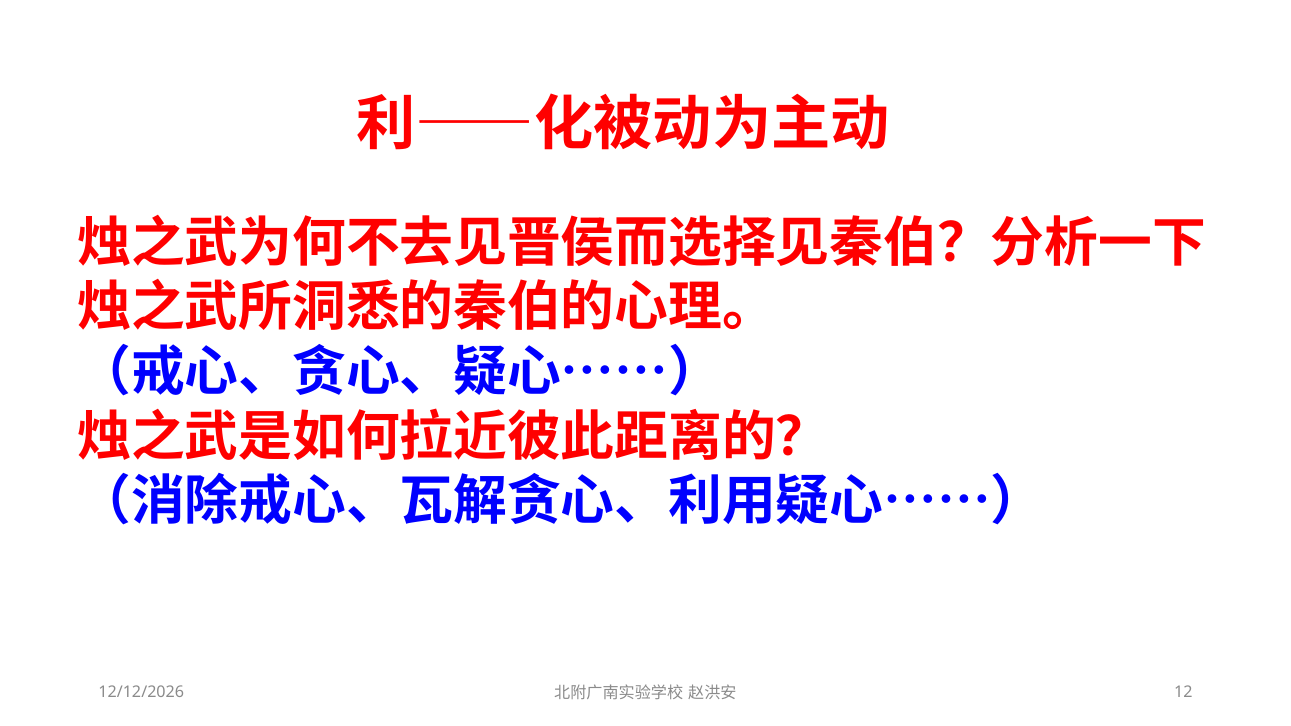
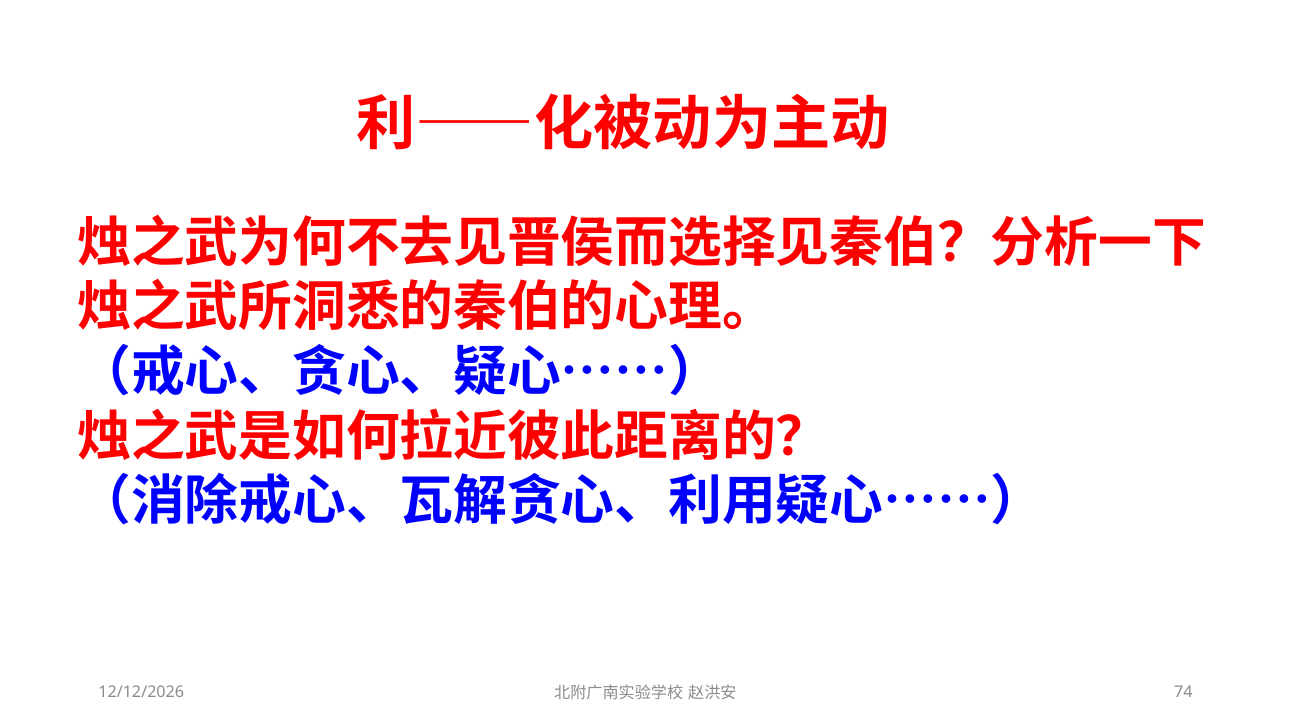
12: 12 -> 74
